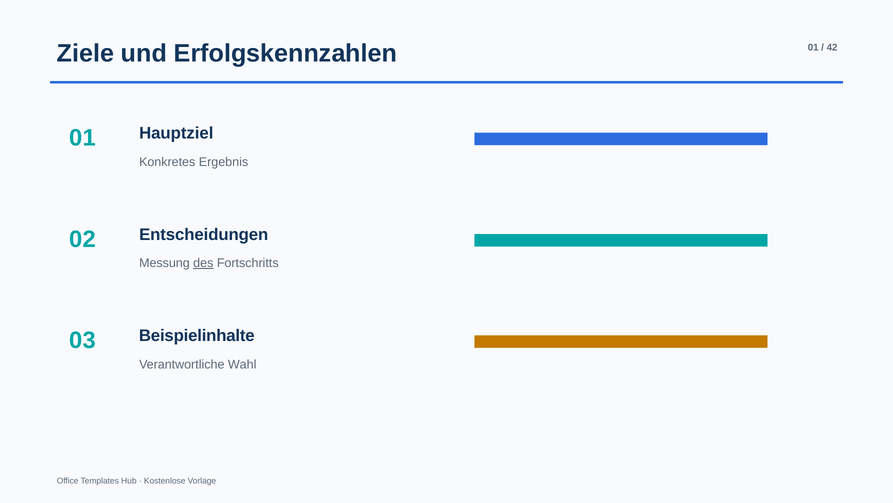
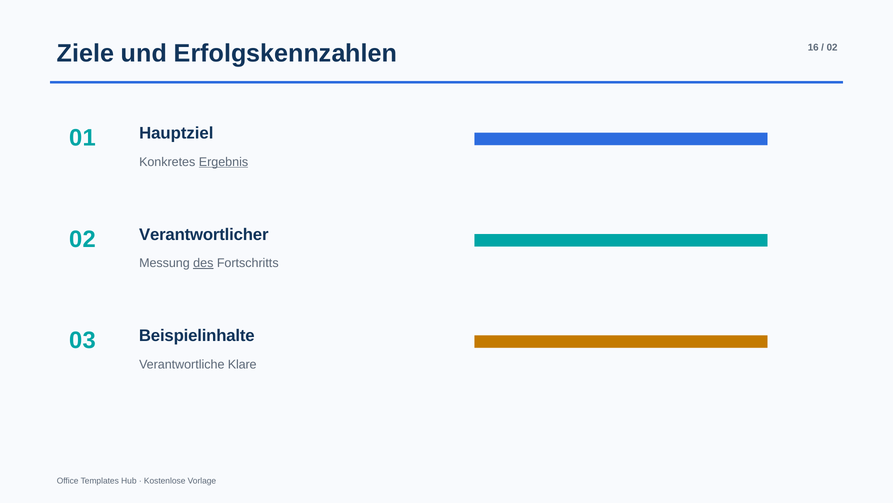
Erfolgskennzahlen 01: 01 -> 16
42 at (832, 48): 42 -> 02
Ergebnis underline: none -> present
Entscheidungen: Entscheidungen -> Verantwortlicher
Wahl: Wahl -> Klare
